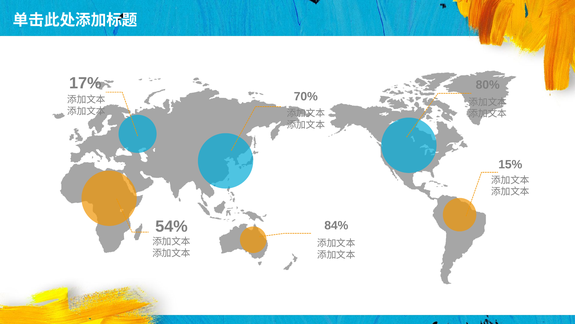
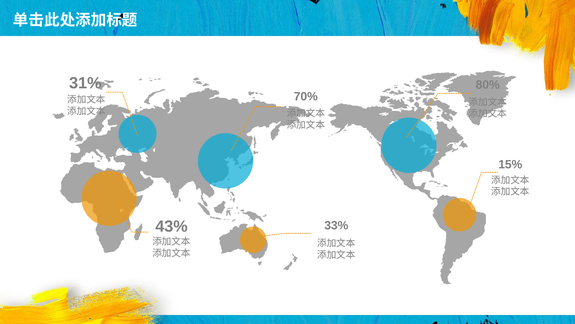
17%: 17% -> 31%
54%: 54% -> 43%
84%: 84% -> 33%
